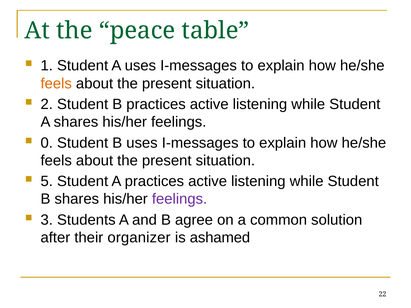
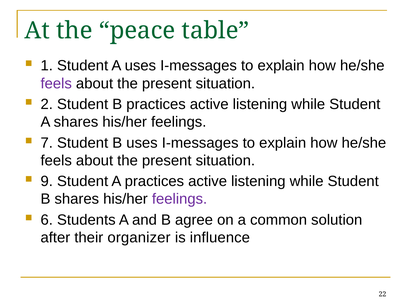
feels at (56, 84) colour: orange -> purple
0: 0 -> 7
5: 5 -> 9
3: 3 -> 6
ashamed: ashamed -> influence
